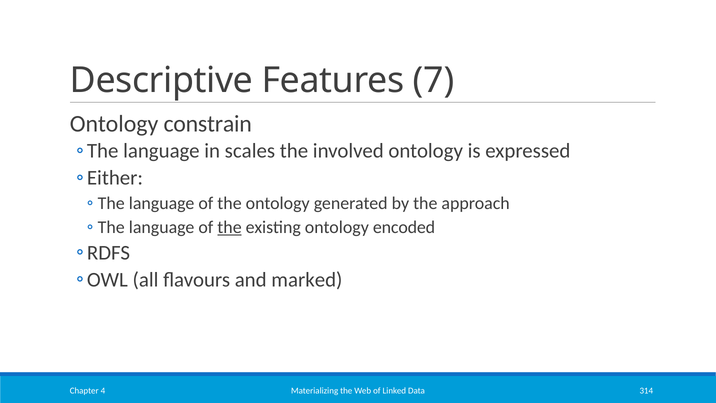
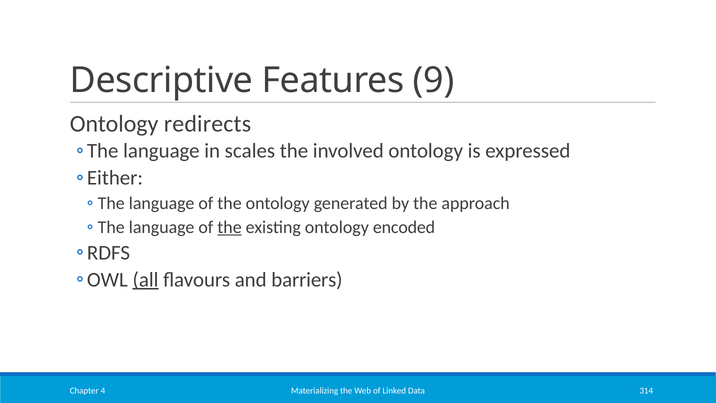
7: 7 -> 9
constrain: constrain -> redirects
all underline: none -> present
marked: marked -> barriers
